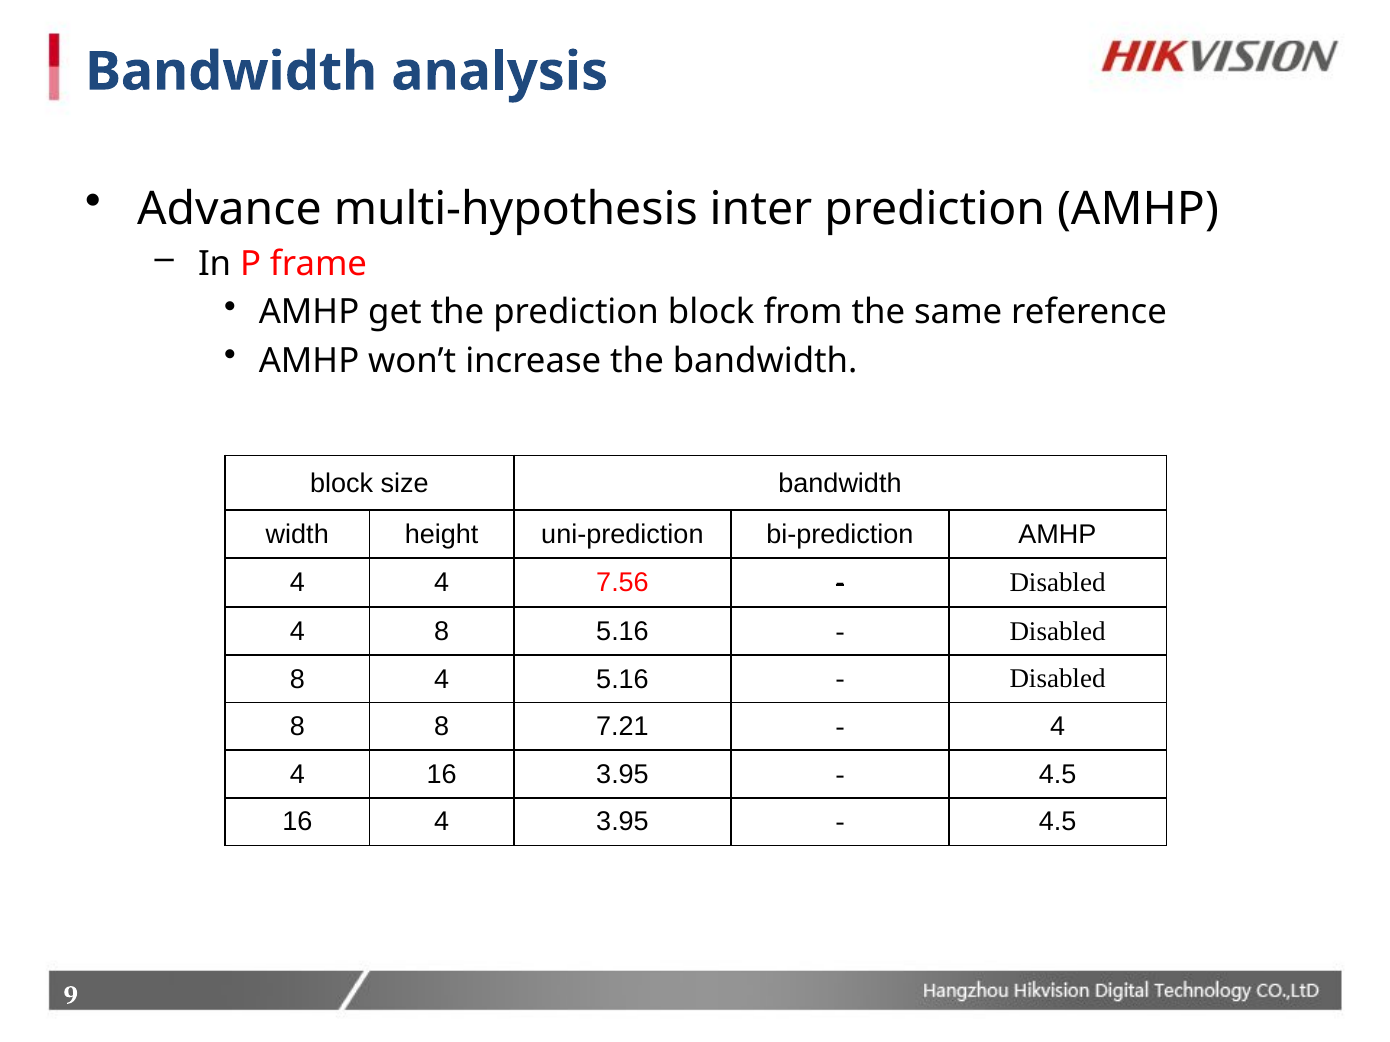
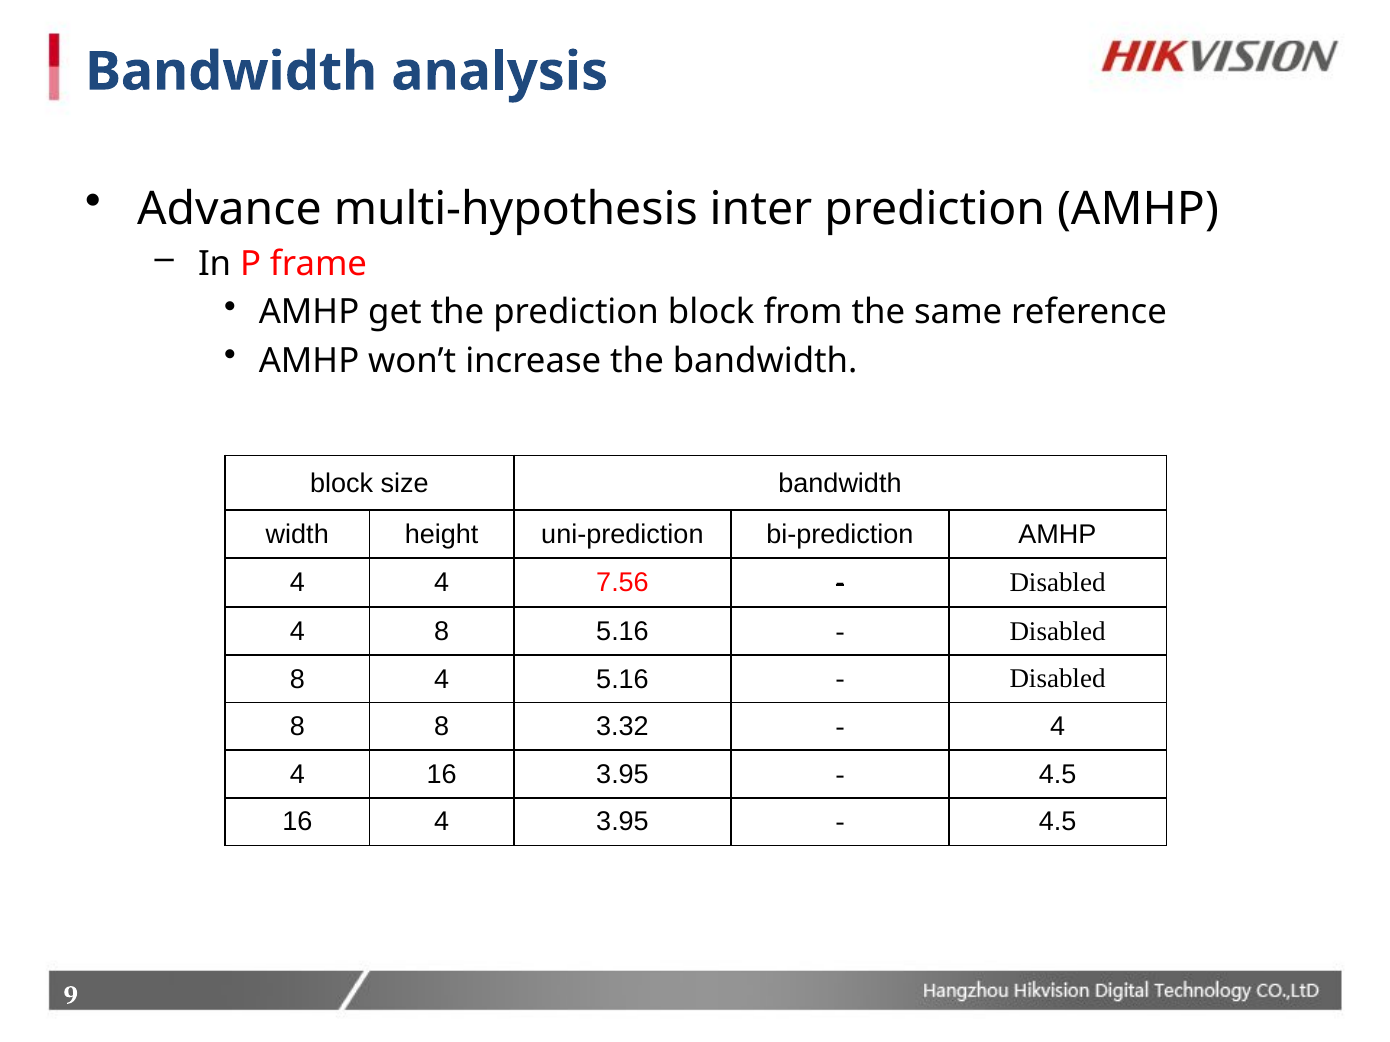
7.21: 7.21 -> 3.32
